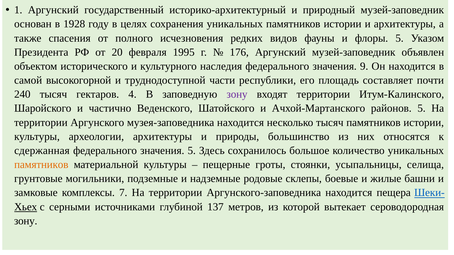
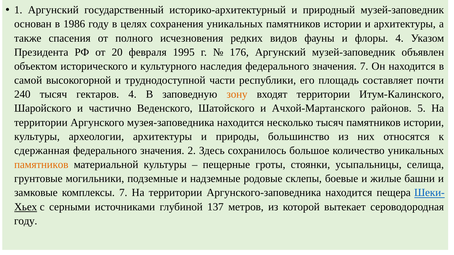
1928: 1928 -> 1986
флоры 5: 5 -> 4
значения 9: 9 -> 7
зону at (237, 94) colour: purple -> orange
значения 5: 5 -> 2
зону at (26, 221): зону -> году
